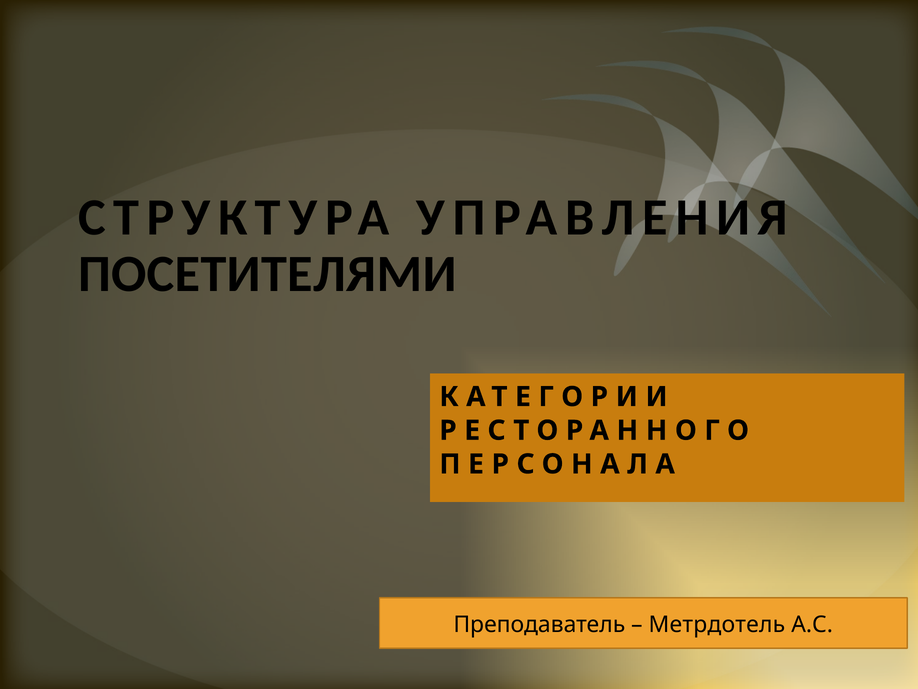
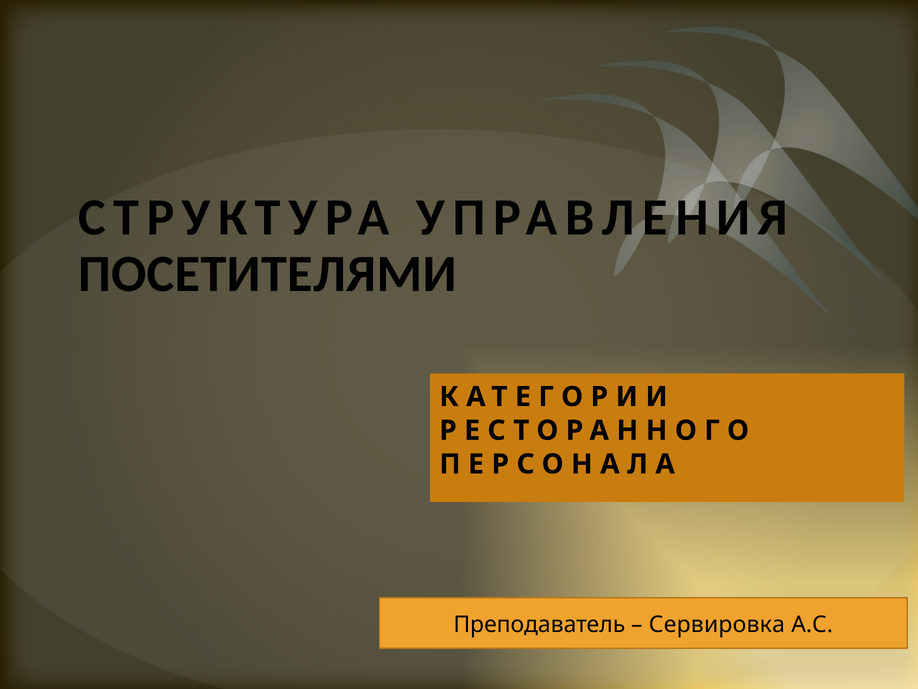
Метрдотель: Метрдотель -> Сервировка
